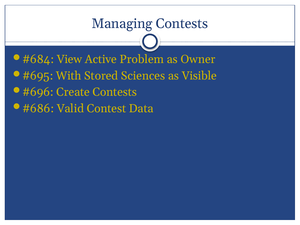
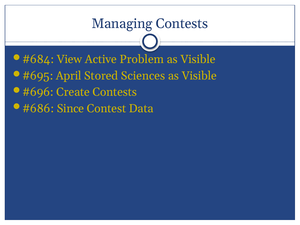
Owner at (198, 59): Owner -> Visible
With: With -> April
Valid: Valid -> Since
